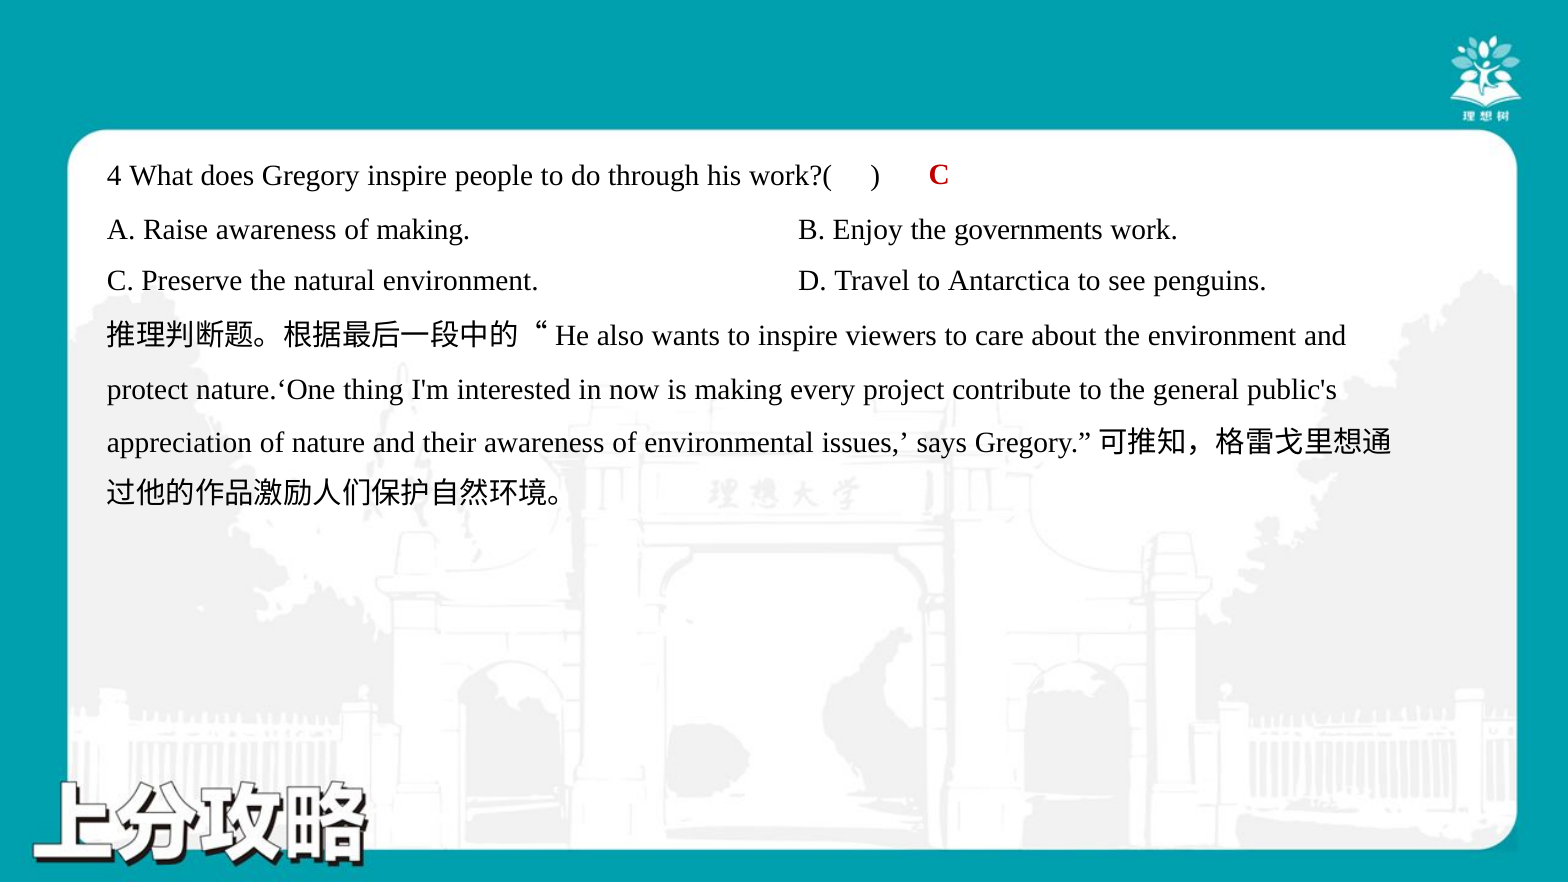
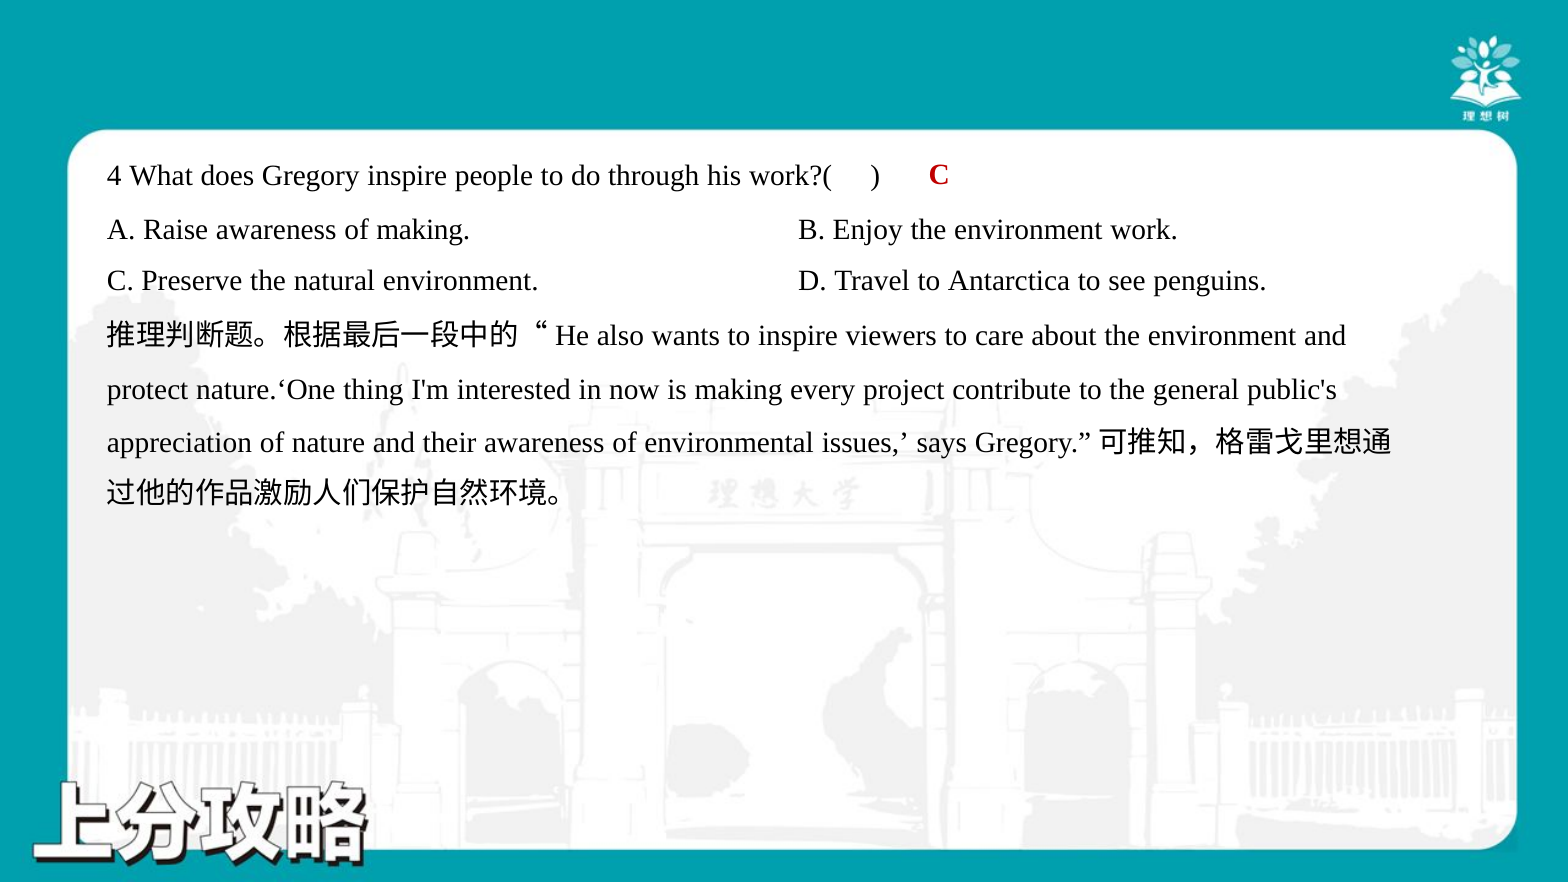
Enjoy the governments: governments -> environment
